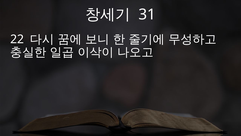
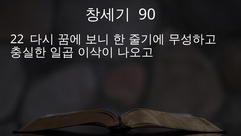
31: 31 -> 90
